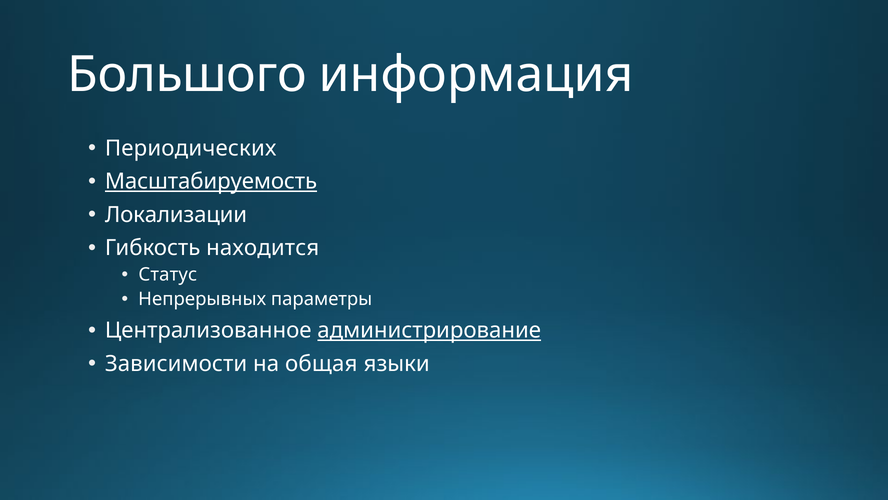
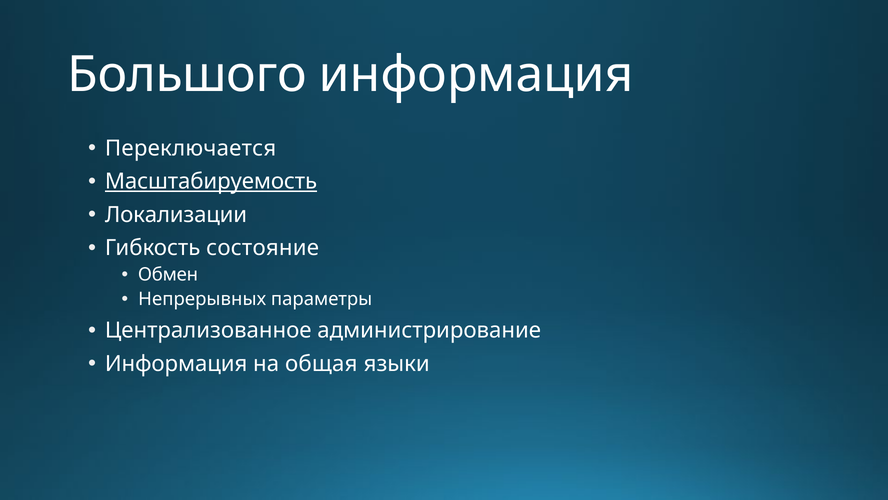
Периодических: Периодических -> Переключается
находится: находится -> состояние
Статус: Статус -> Обмен
администрирование underline: present -> none
Зависимости at (176, 364): Зависимости -> Информация
